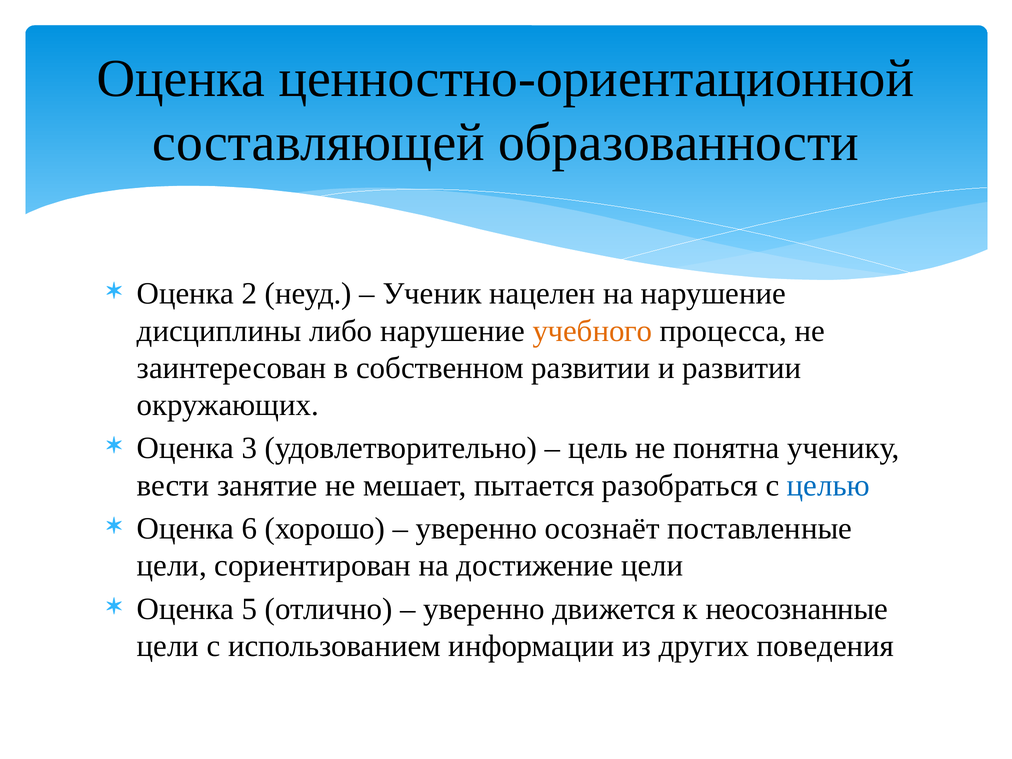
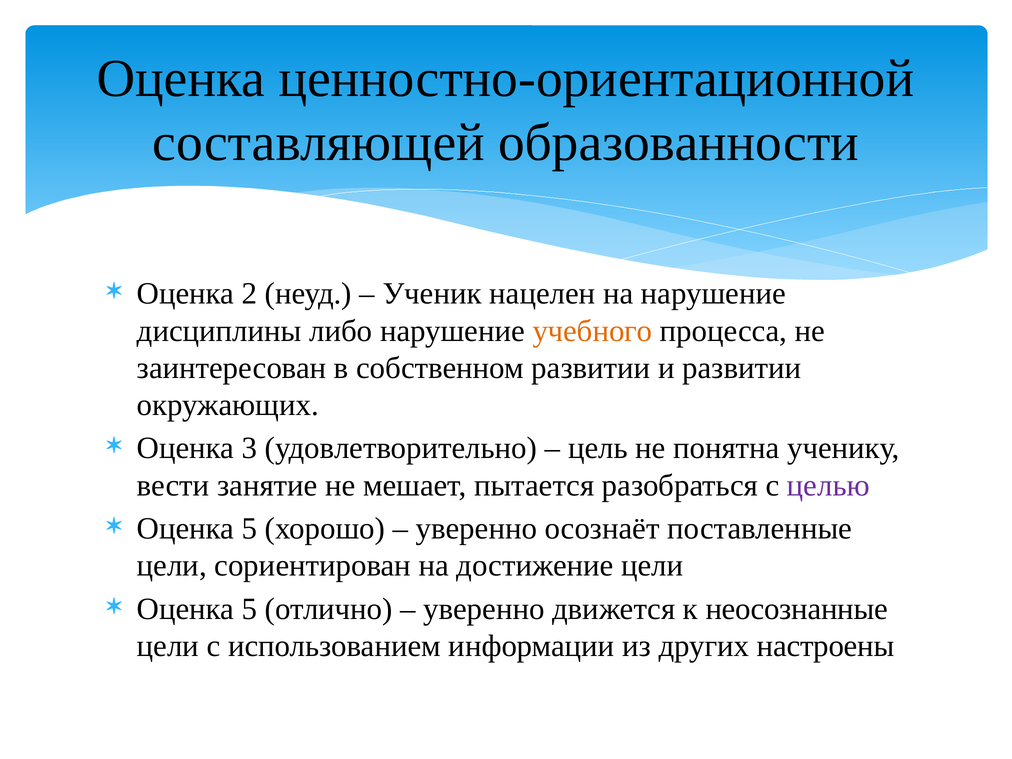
целью colour: blue -> purple
6 at (250, 529): 6 -> 5
поведения: поведения -> настроены
